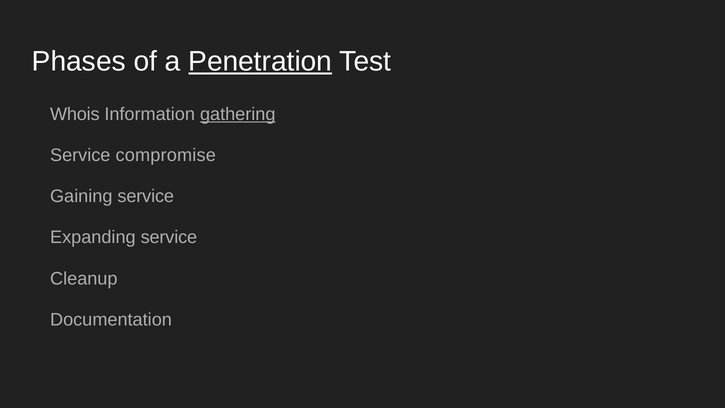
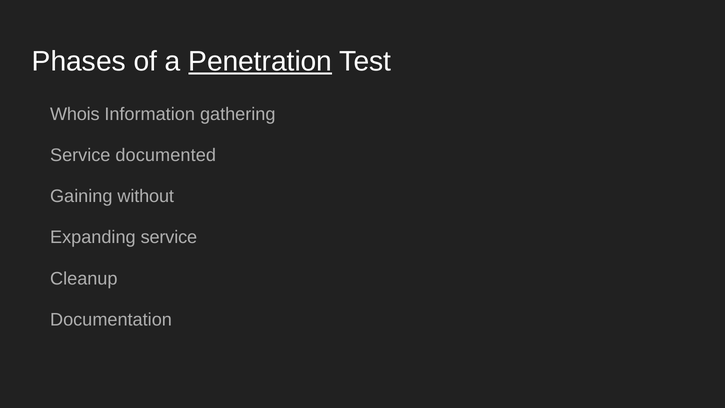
gathering underline: present -> none
compromise: compromise -> documented
Gaining service: service -> without
